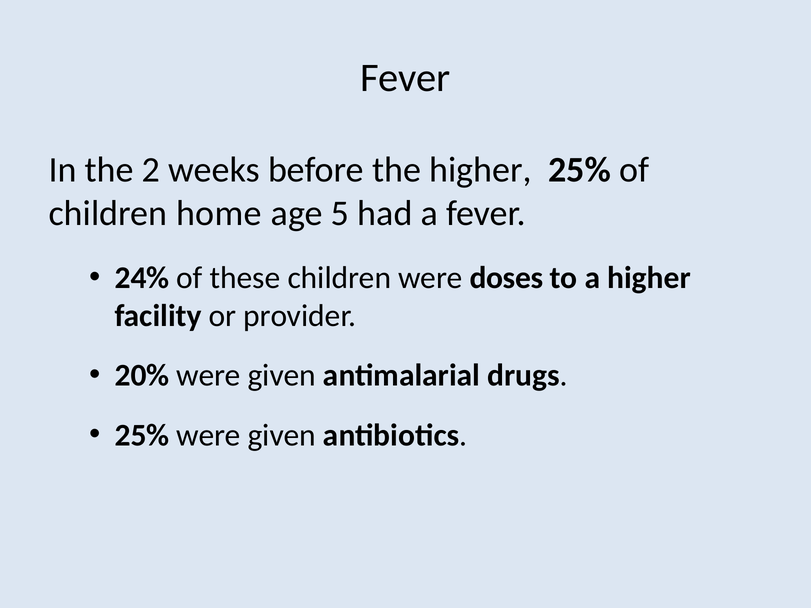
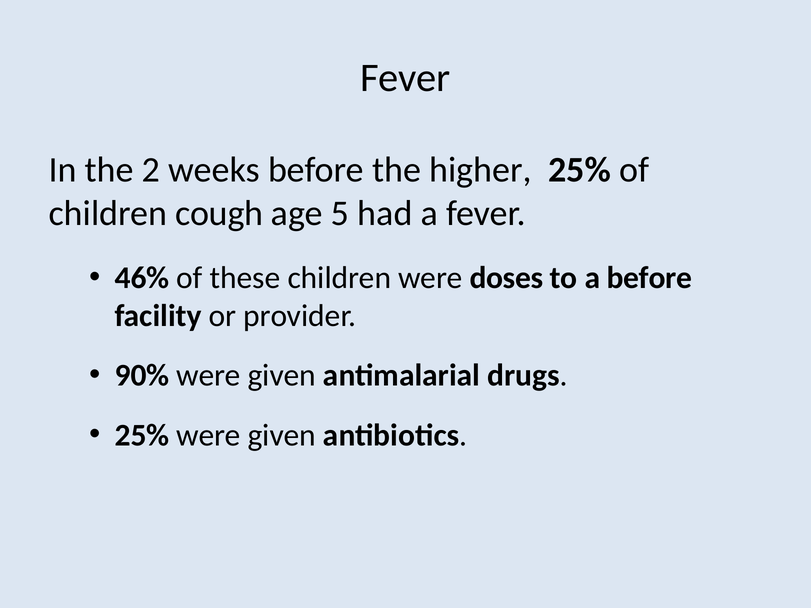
home: home -> cough
24%: 24% -> 46%
a higher: higher -> before
20%: 20% -> 90%
